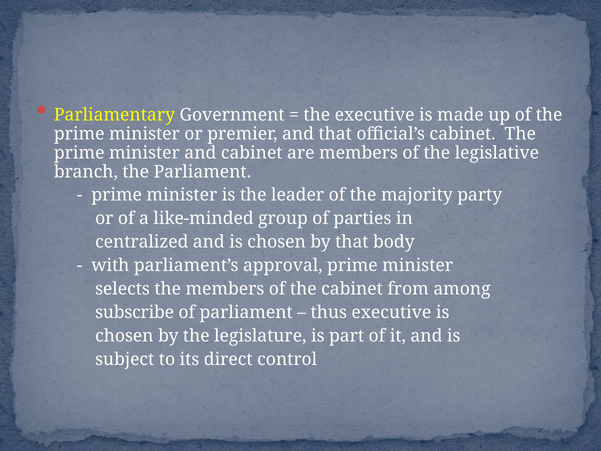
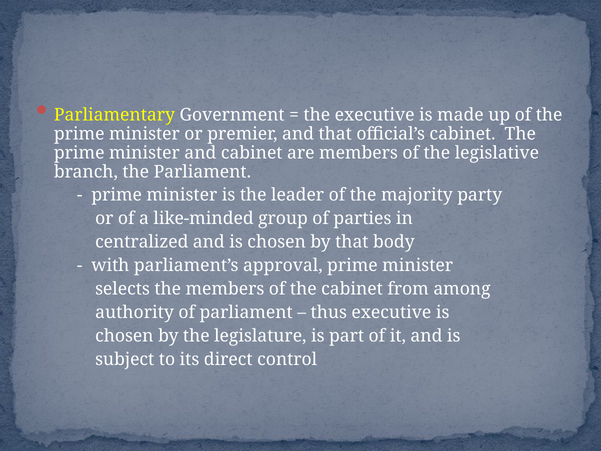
subscribe: subscribe -> authority
